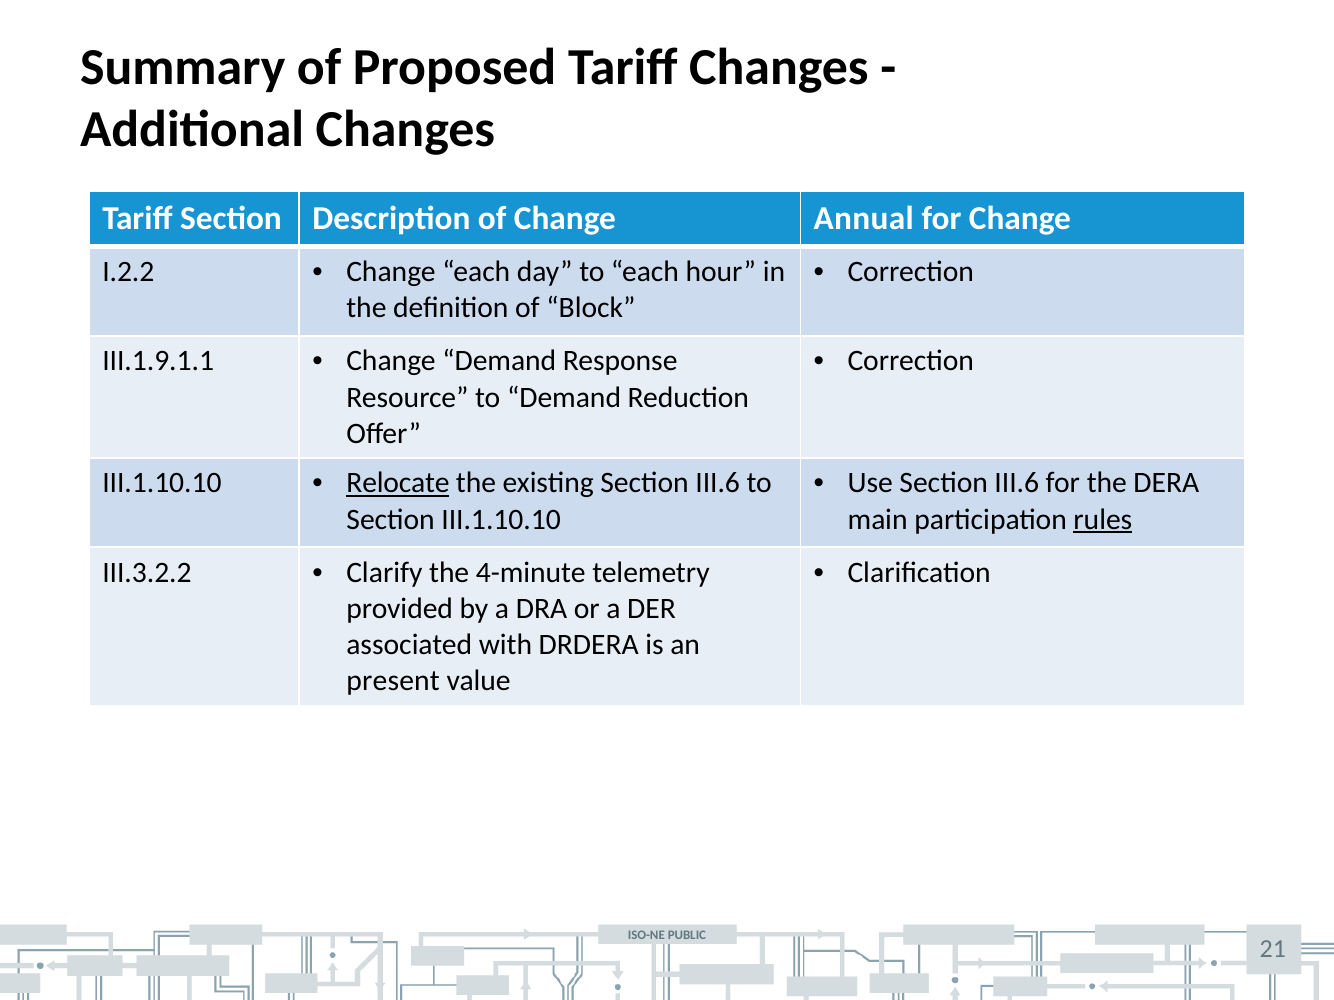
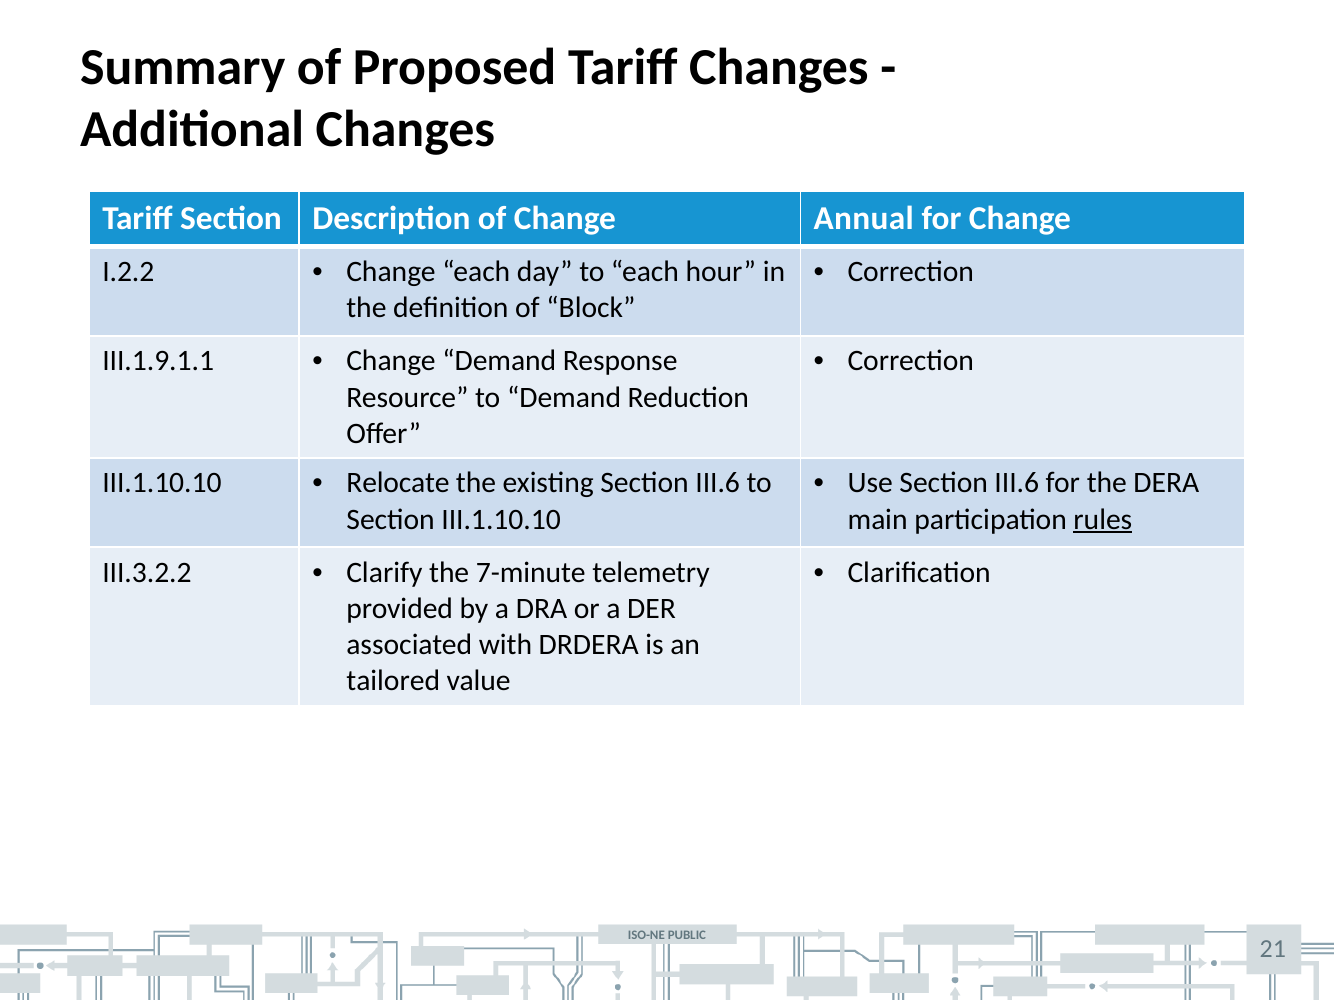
Relocate underline: present -> none
4-minute: 4-minute -> 7-minute
present: present -> tailored
